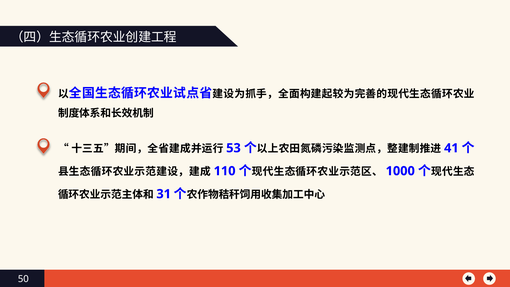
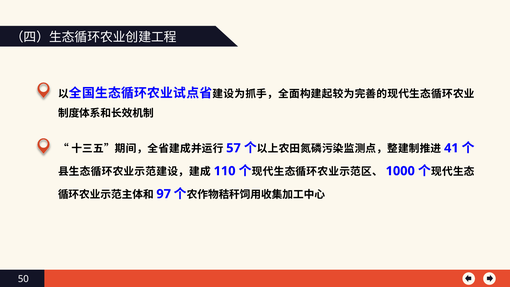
53: 53 -> 57
31: 31 -> 97
